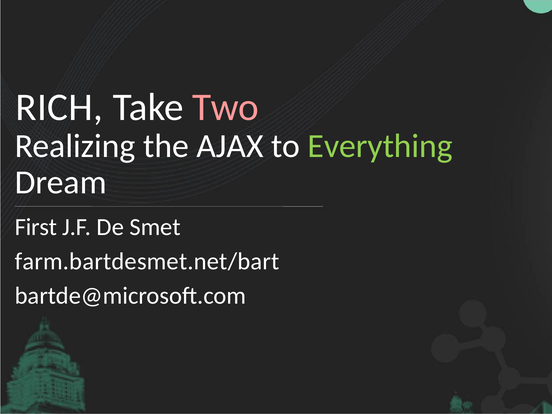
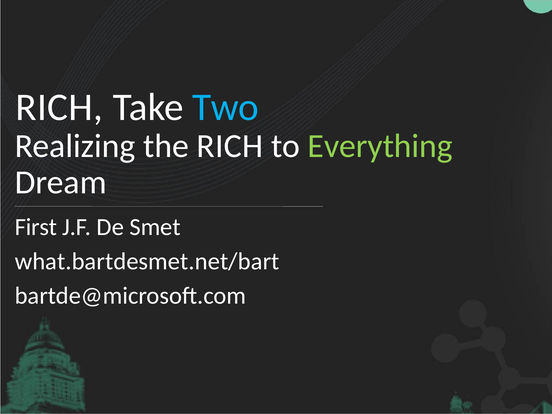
Two colour: pink -> light blue
the AJAX: AJAX -> RICH
farm.bartdesmet.net/bart: farm.bartdesmet.net/bart -> what.bartdesmet.net/bart
